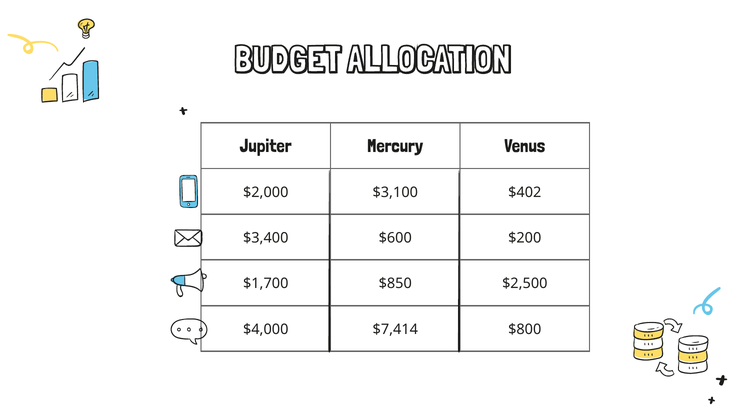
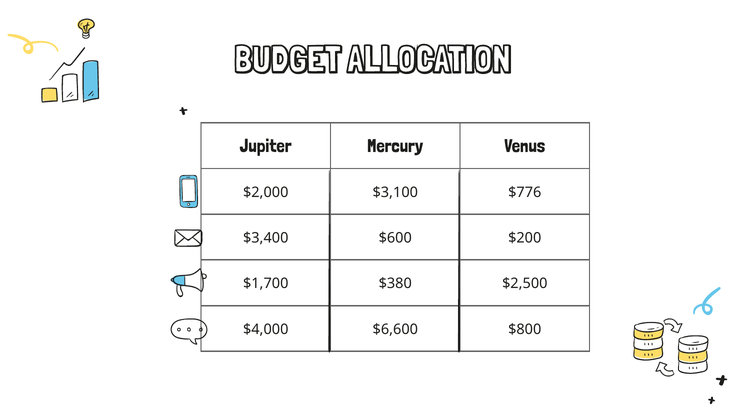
$402: $402 -> $776
$850: $850 -> $380
$7,414: $7,414 -> $6,600
